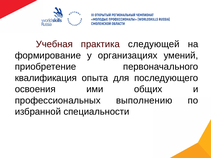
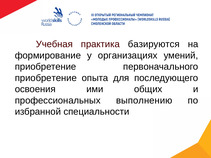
следующей: следующей -> базируются
квалификация at (46, 78): квалификация -> приобретение
